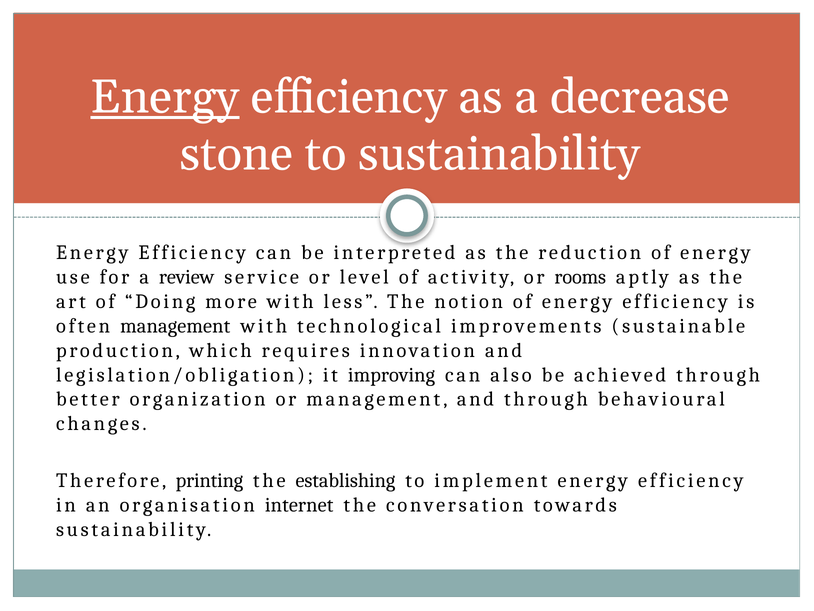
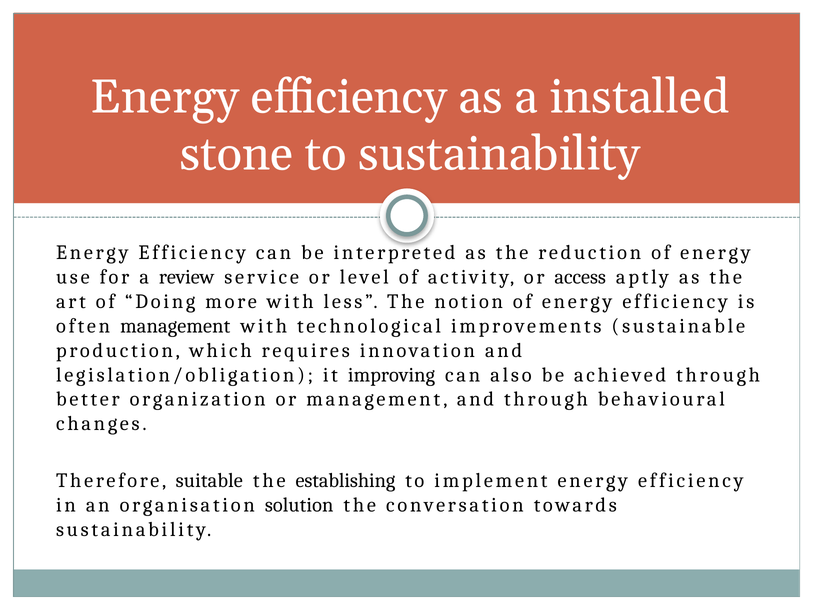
Energy at (165, 97) underline: present -> none
decrease: decrease -> installed
rooms: rooms -> access
printing: printing -> suitable
internet: internet -> solution
